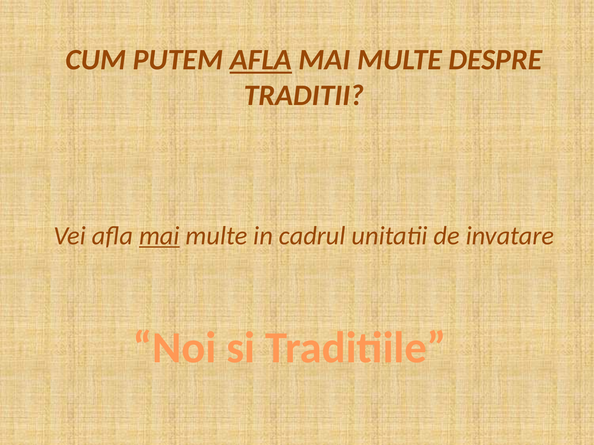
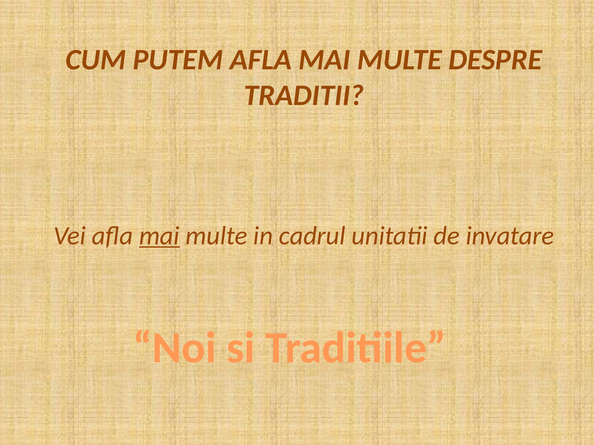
AFLA at (261, 60) underline: present -> none
